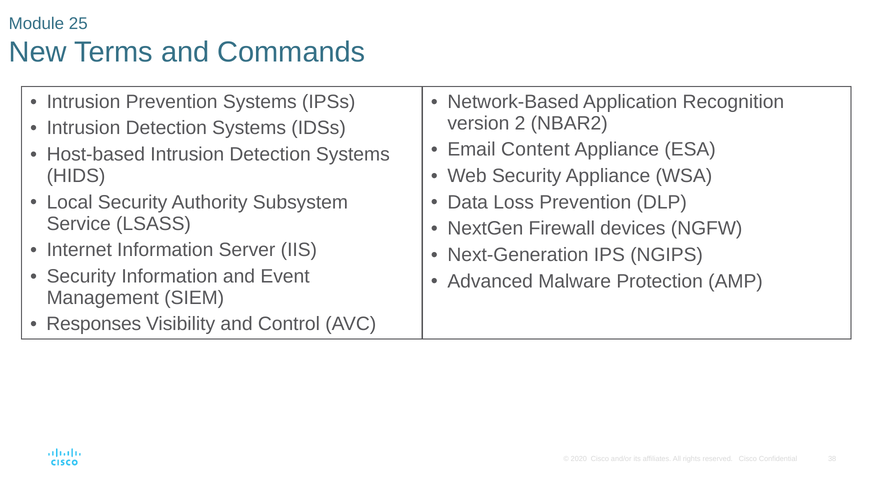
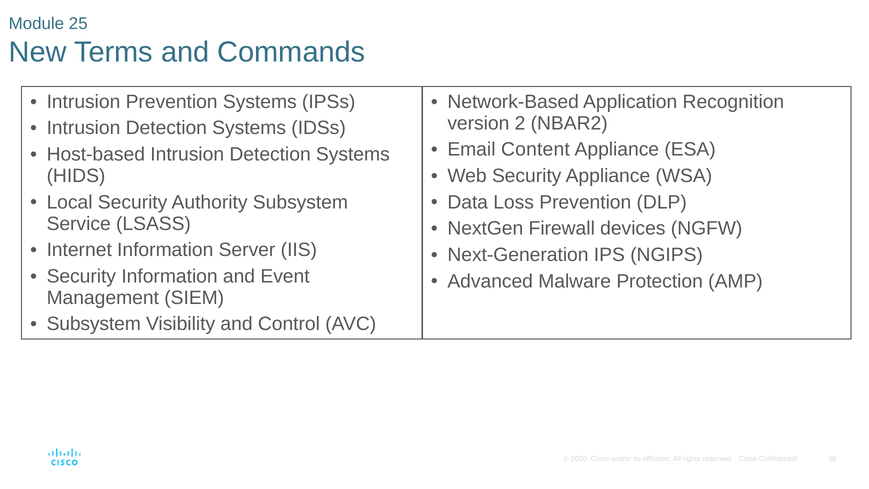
Responses at (94, 324): Responses -> Subsystem
